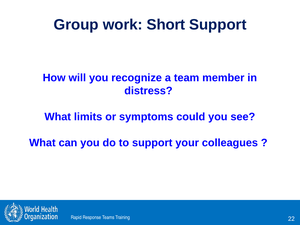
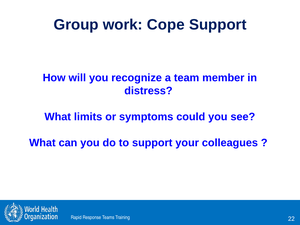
Short: Short -> Cope
